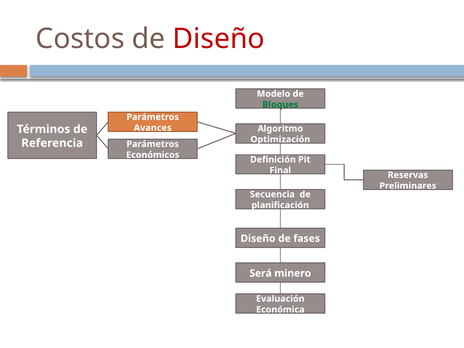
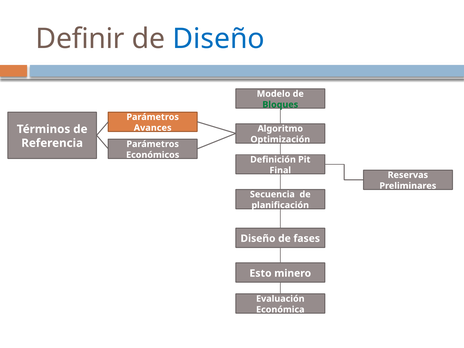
Costos: Costos -> Definir
Diseño at (219, 39) colour: red -> blue
Será: Será -> Esto
